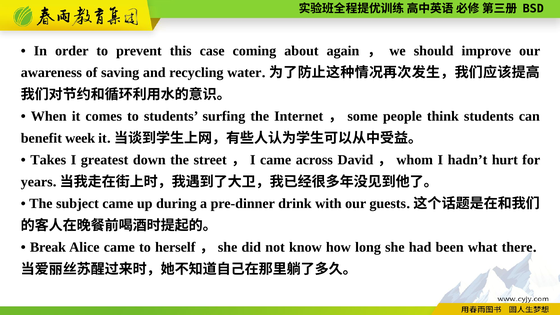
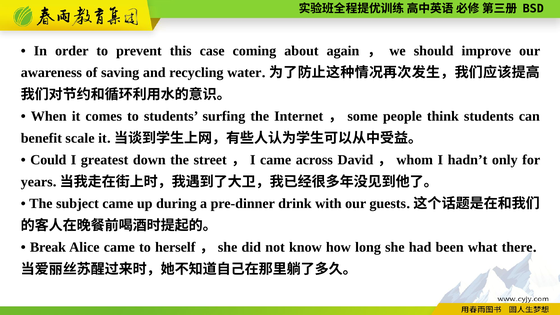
week: week -> scale
Takes: Takes -> Could
hurt: hurt -> only
